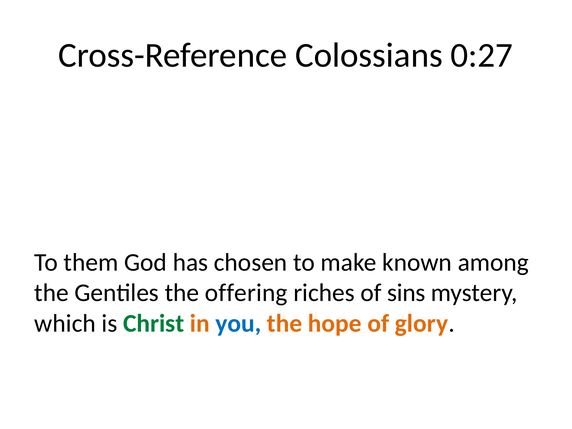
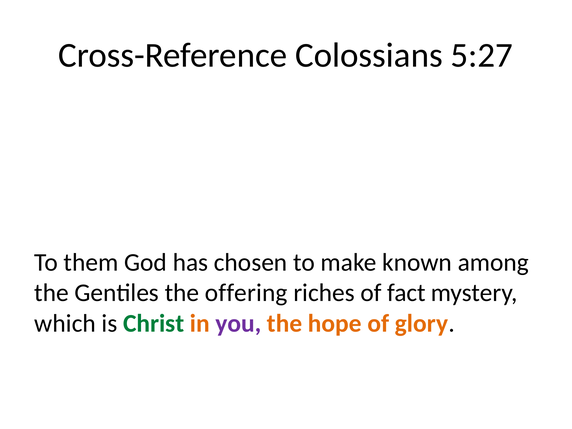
0:27: 0:27 -> 5:27
sins: sins -> fact
you colour: blue -> purple
